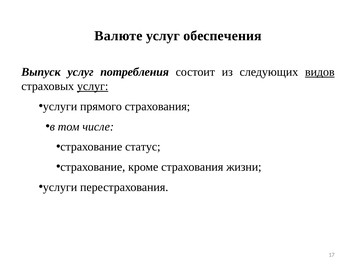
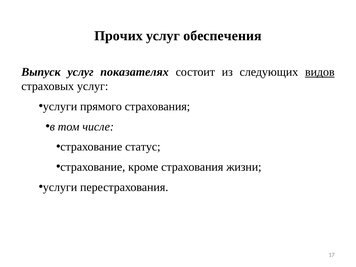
Валюте: Валюте -> Прочих
потребления: потребления -> показателях
услуг at (93, 86) underline: present -> none
